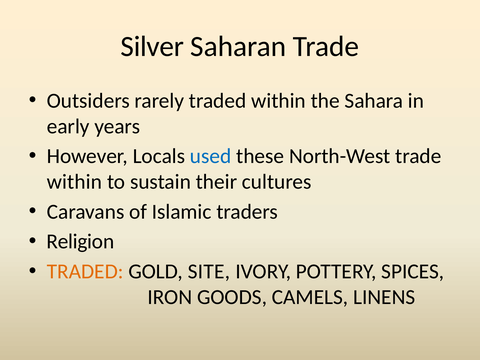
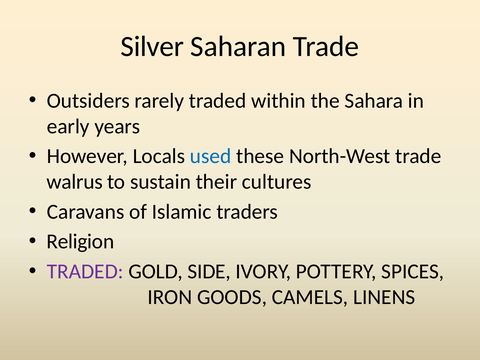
within at (74, 182): within -> walrus
TRADED at (85, 271) colour: orange -> purple
SITE: SITE -> SIDE
